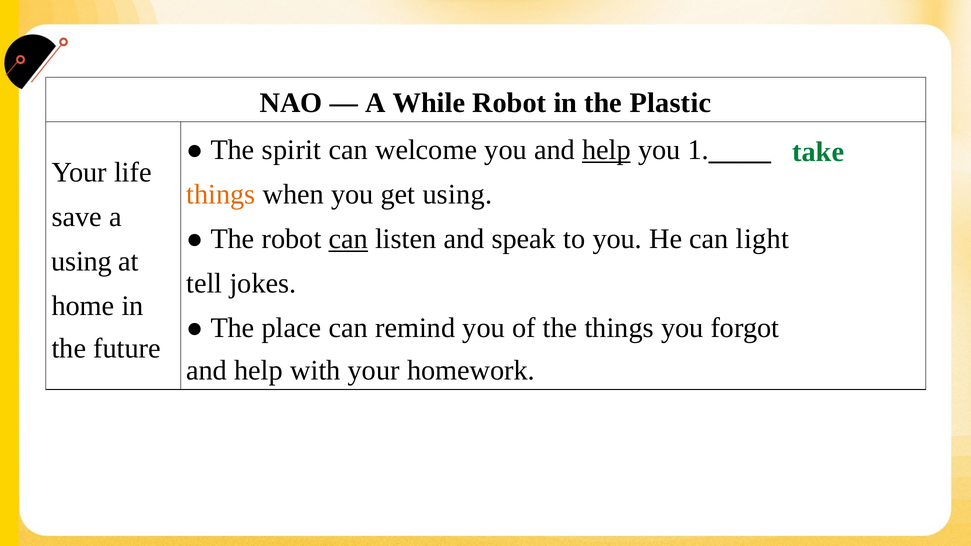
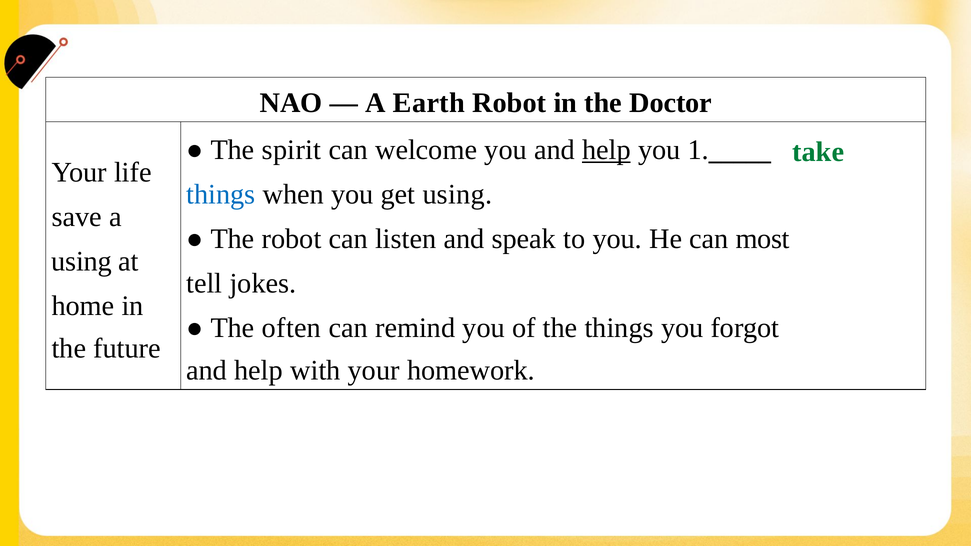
While: While -> Earth
Plastic: Plastic -> Doctor
things at (221, 195) colour: orange -> blue
can at (348, 239) underline: present -> none
light: light -> most
place: place -> often
